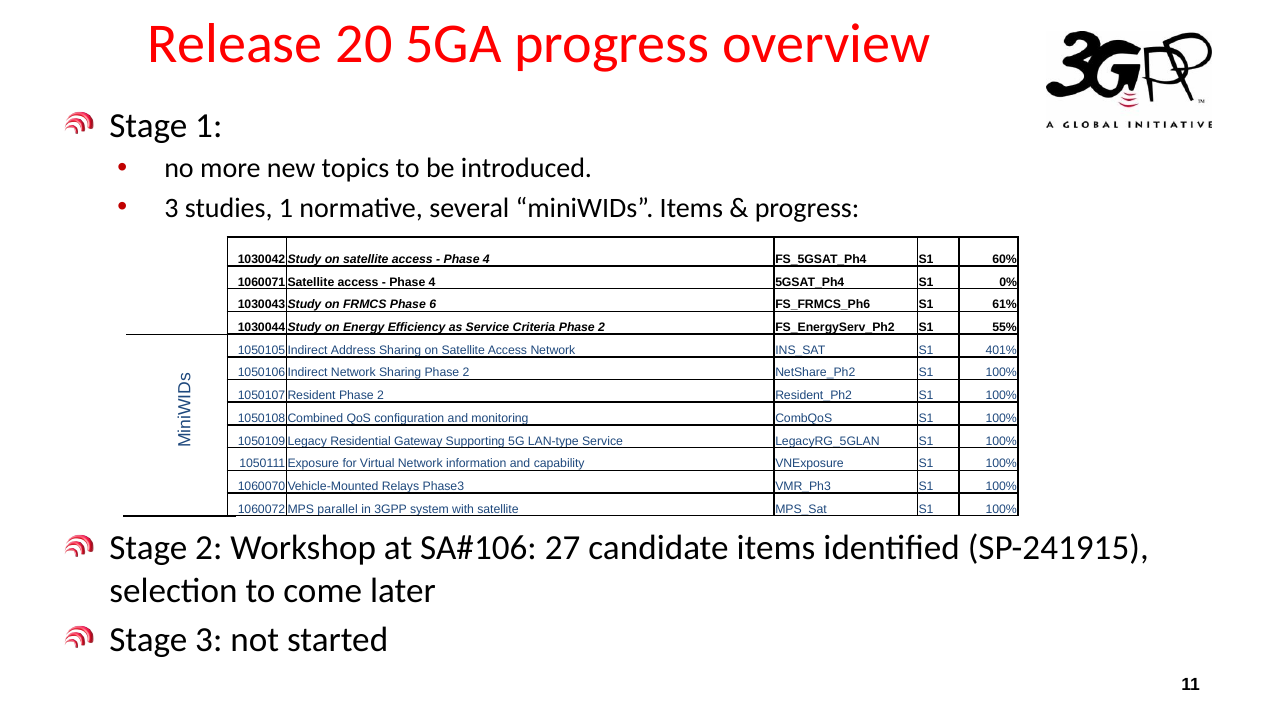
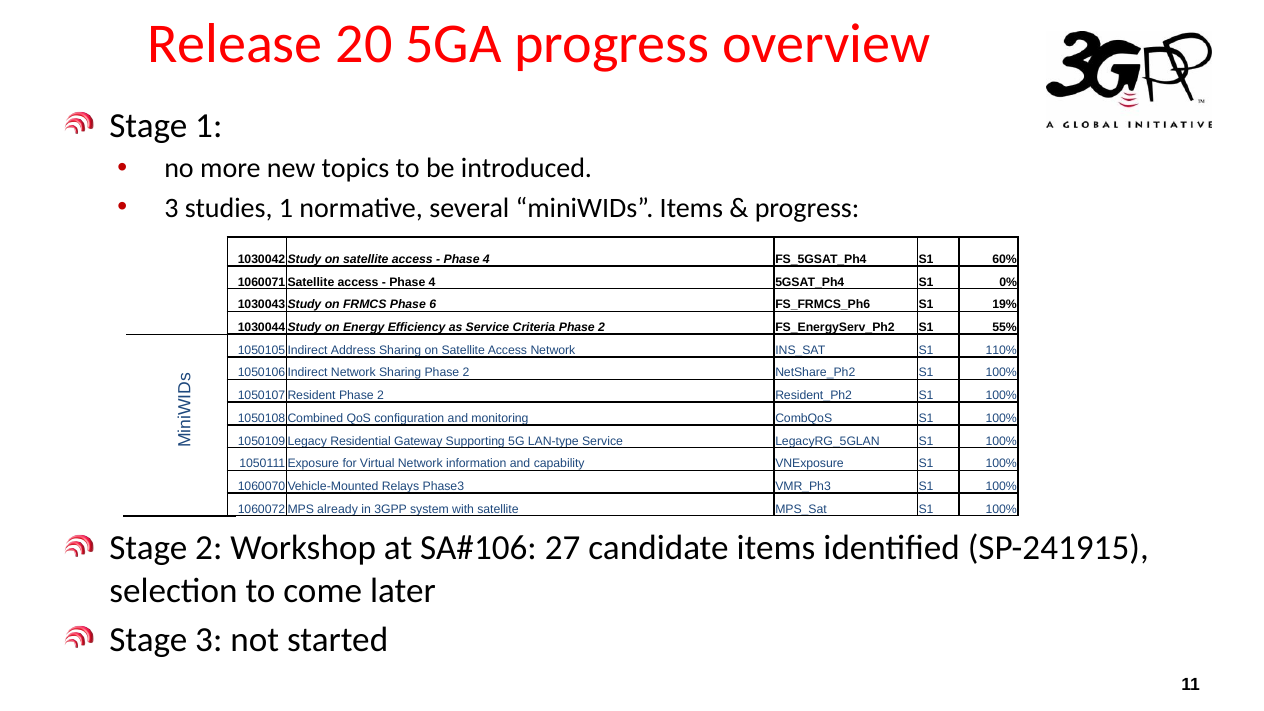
61%: 61% -> 19%
401%: 401% -> 110%
parallel: parallel -> already
